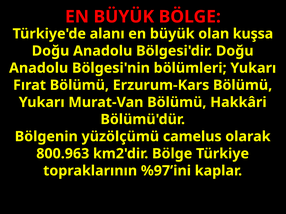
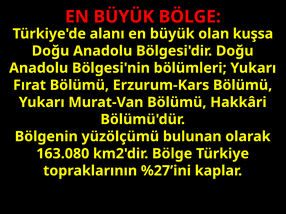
camelus: camelus -> bulunan
800.963: 800.963 -> 163.080
%97’ini: %97’ini -> %27’ini
